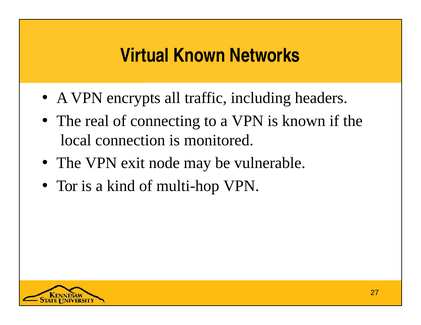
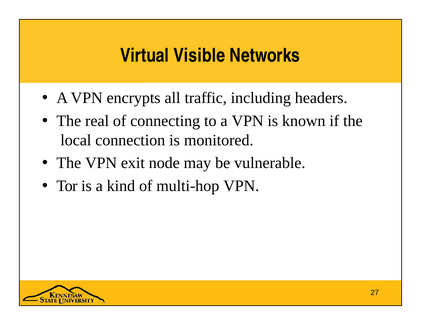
Virtual Known: Known -> Visible
